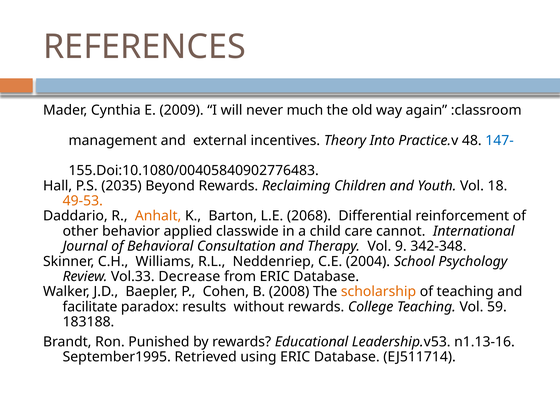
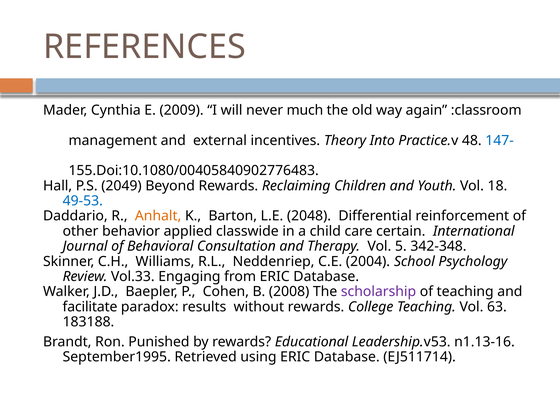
2035: 2035 -> 2049
49-53 colour: orange -> blue
2068: 2068 -> 2048
cannot: cannot -> certain
9: 9 -> 5
Decrease: Decrease -> Engaging
scholarship colour: orange -> purple
59: 59 -> 63
